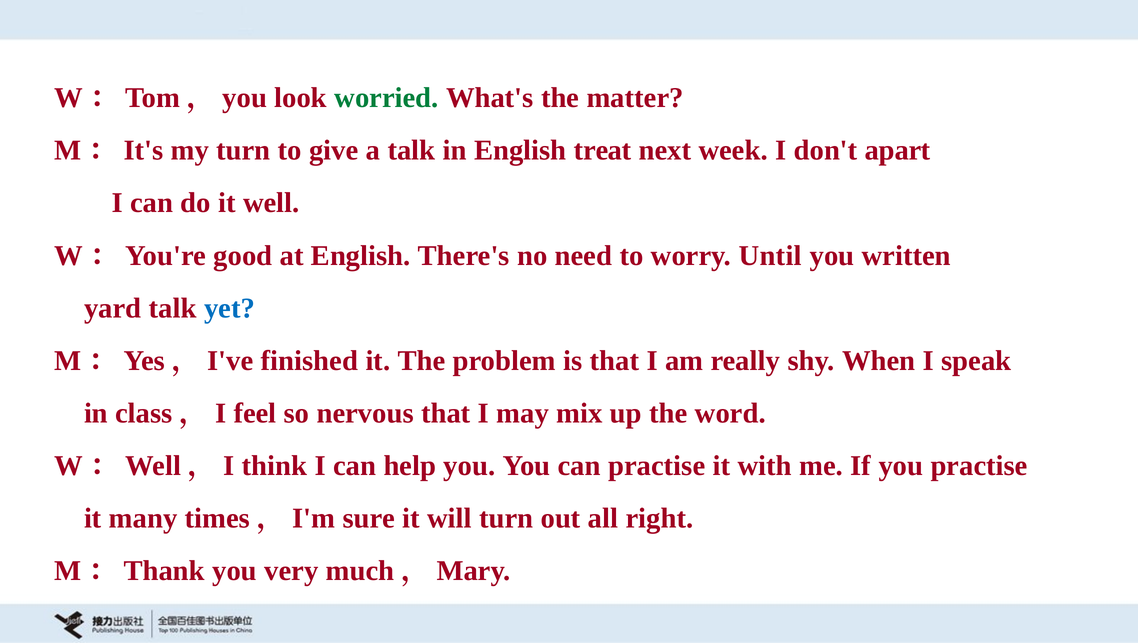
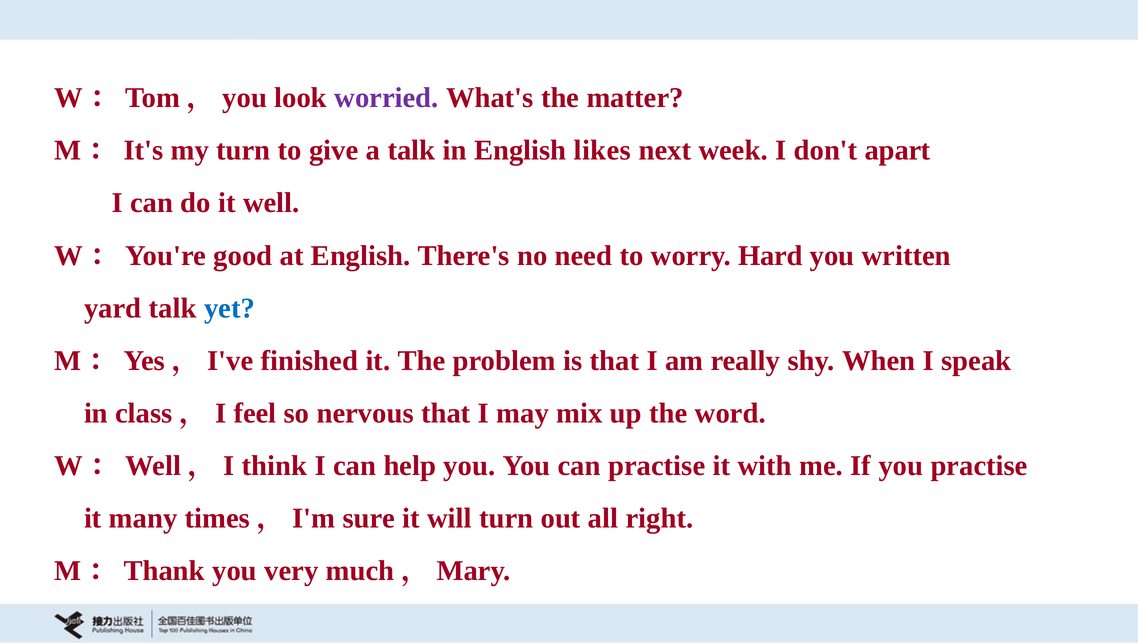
worried colour: green -> purple
treat: treat -> likes
Until: Until -> Hard
